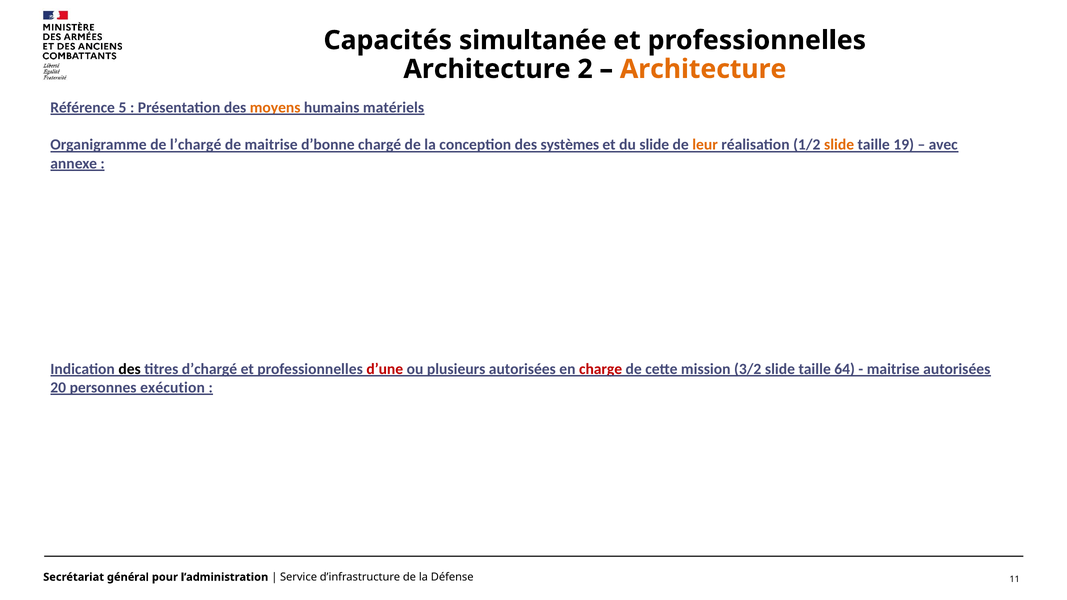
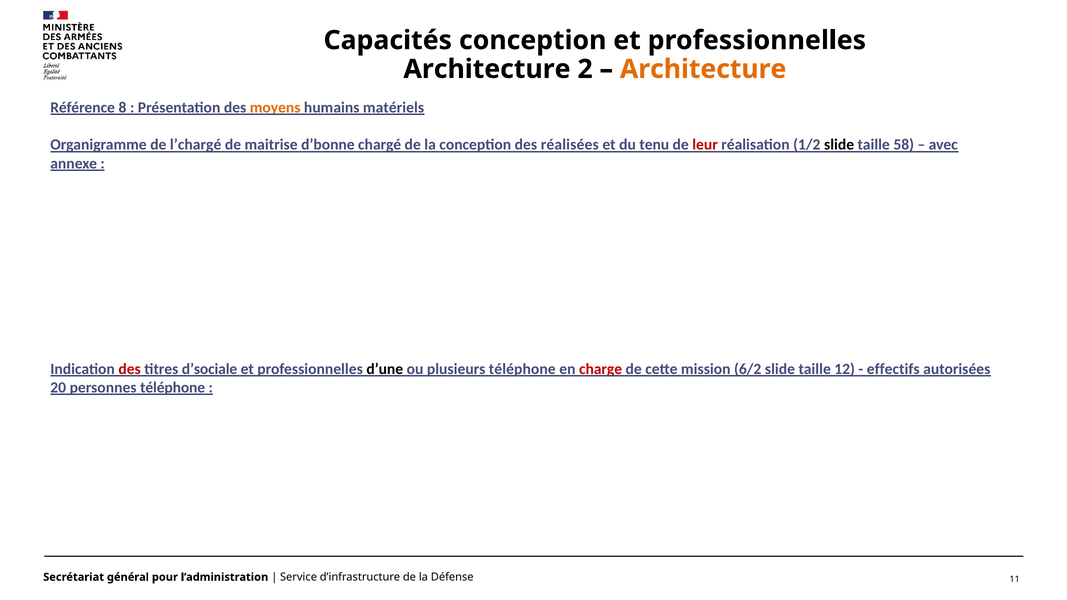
Capacités simultanée: simultanée -> conception
5: 5 -> 8
systèmes: systèmes -> réalisées
du slide: slide -> tenu
leur colour: orange -> red
slide at (839, 145) colour: orange -> black
19: 19 -> 58
des at (130, 369) colour: black -> red
d’chargé: d’chargé -> d’sociale
d’une colour: red -> black
plusieurs autorisées: autorisées -> téléphone
3/2: 3/2 -> 6/2
64: 64 -> 12
maitrise at (893, 369): maitrise -> effectifs
personnes exécution: exécution -> téléphone
